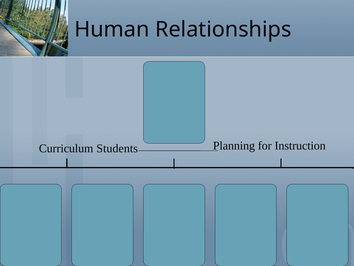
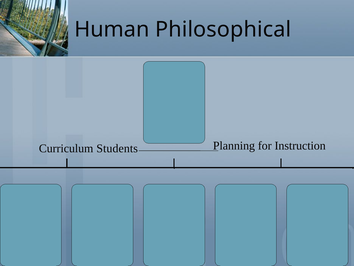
Relationships: Relationships -> Philosophical
